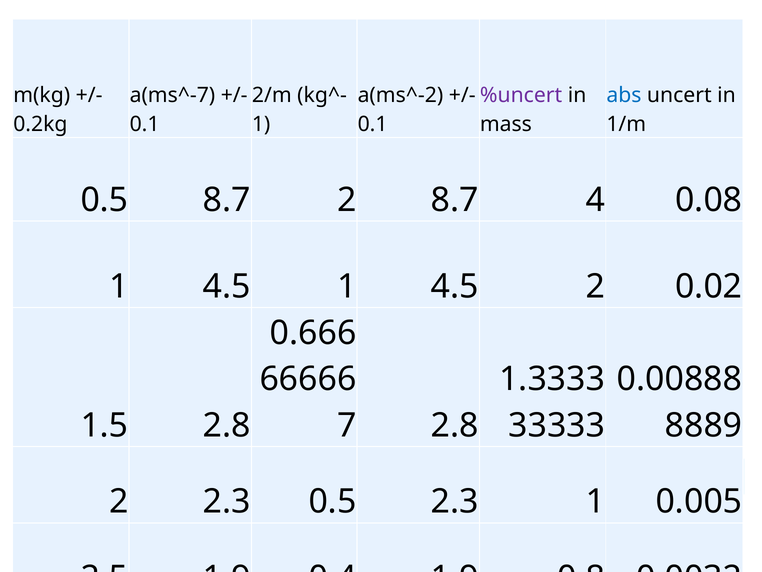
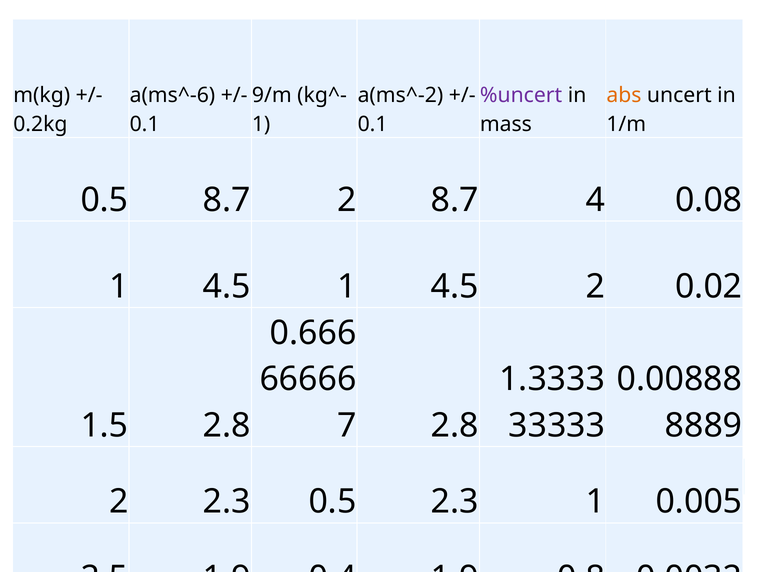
a(ms^-7: a(ms^-7 -> a(ms^-6
2/m: 2/m -> 9/m
abs colour: blue -> orange
